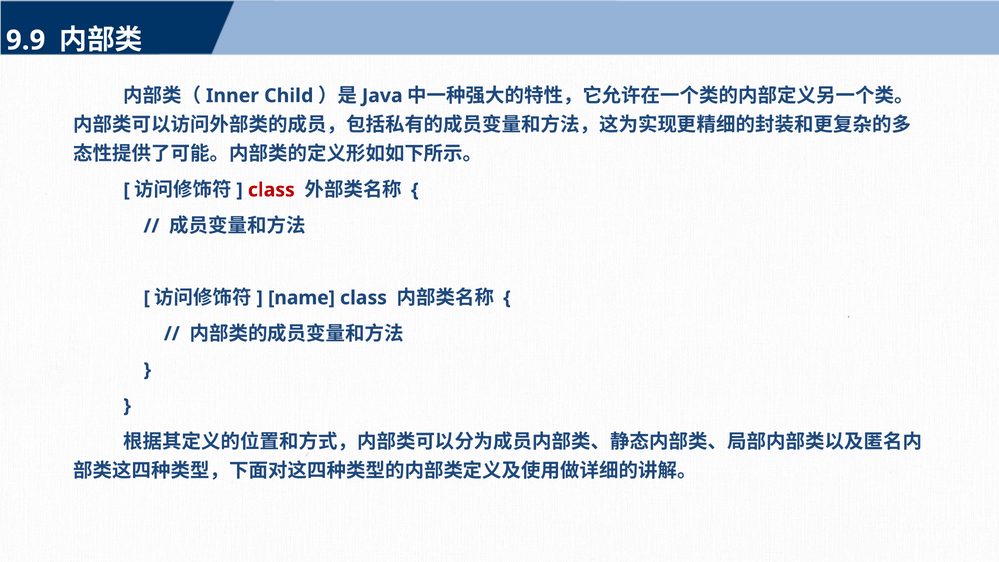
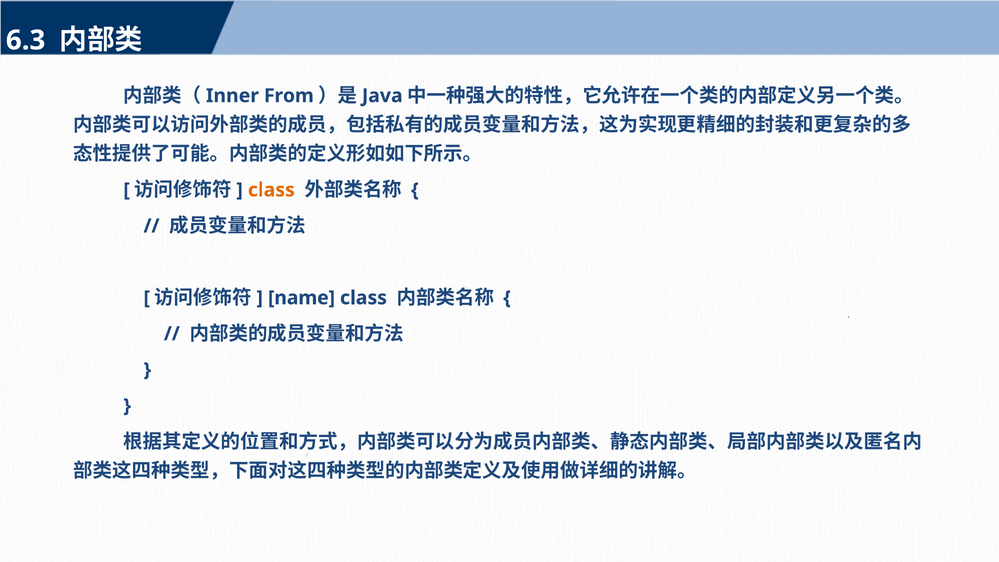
9.9: 9.9 -> 6.3
Child: Child -> From
class at (271, 190) colour: red -> orange
